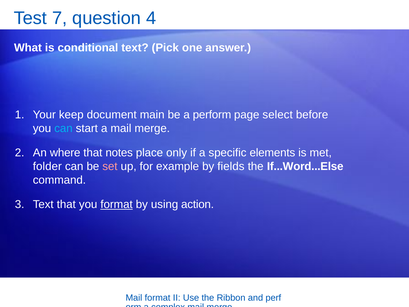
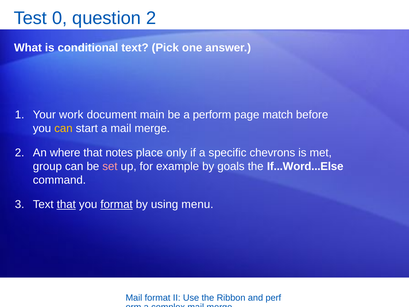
7: 7 -> 0
question 4: 4 -> 2
keep: keep -> work
select: select -> match
can at (63, 128) colour: light blue -> yellow
elements: elements -> chevrons
folder: folder -> group
fields: fields -> goals
that at (66, 204) underline: none -> present
action: action -> menu
